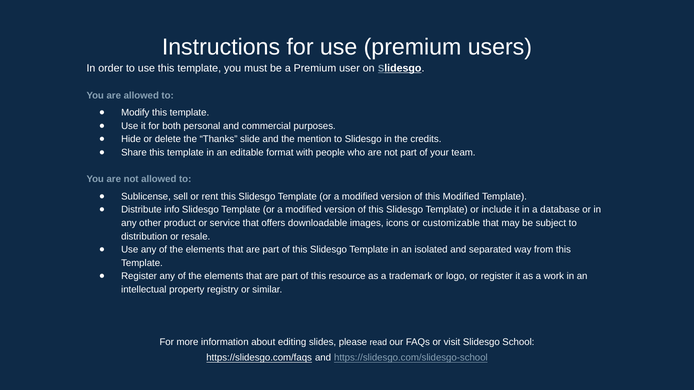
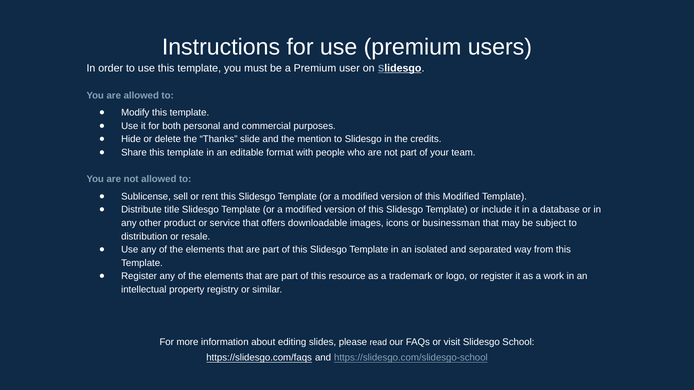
info: info -> title
customizable: customizable -> businessman
